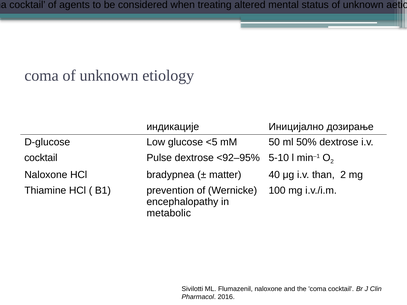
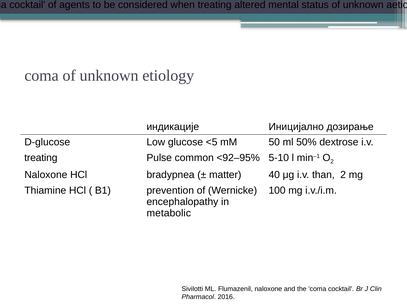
cocktail at (41, 158): cocktail -> treating
Pulse dextrose: dextrose -> common
